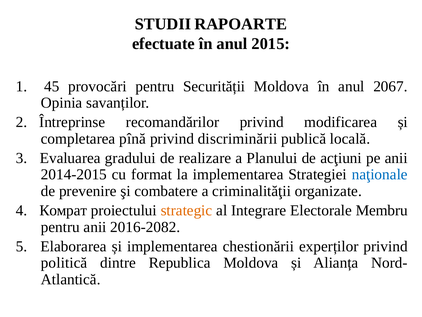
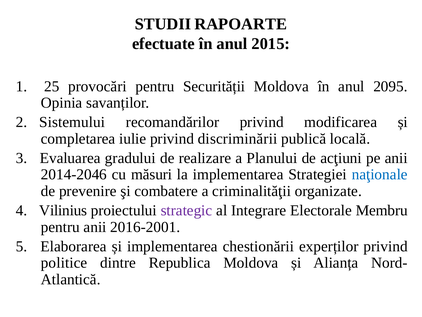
45: 45 -> 25
2067: 2067 -> 2095
Întreprinse: Întreprinse -> Sistemului
pînă: pînă -> iulie
2014-2015: 2014-2015 -> 2014-2046
format: format -> măsuri
Комрат: Комрат -> Vilinius
strategic colour: orange -> purple
2016-2082: 2016-2082 -> 2016-2001
politică: politică -> politice
